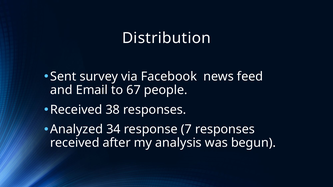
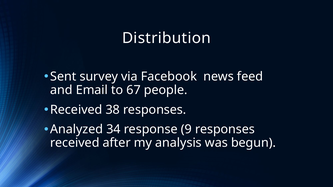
7: 7 -> 9
